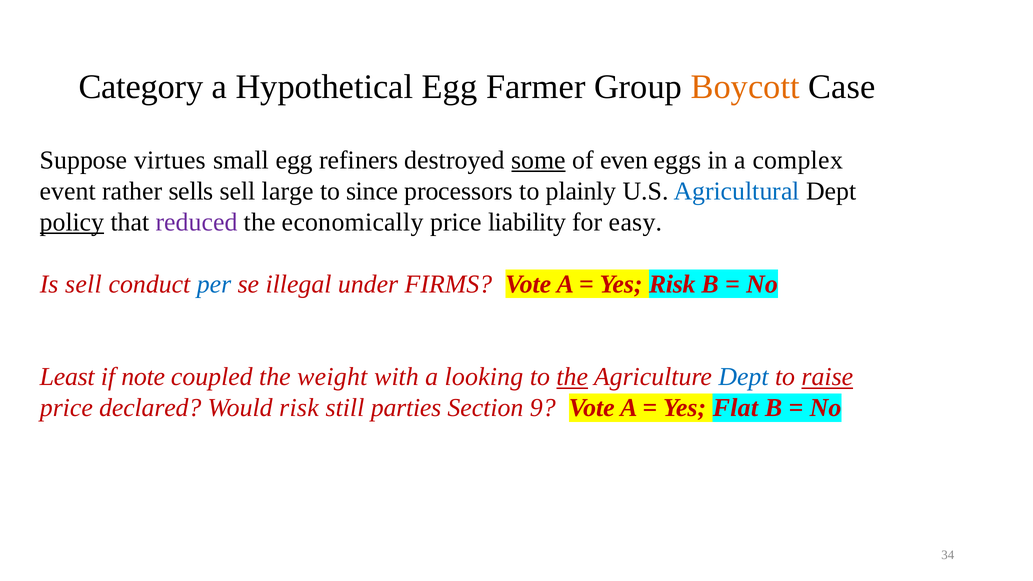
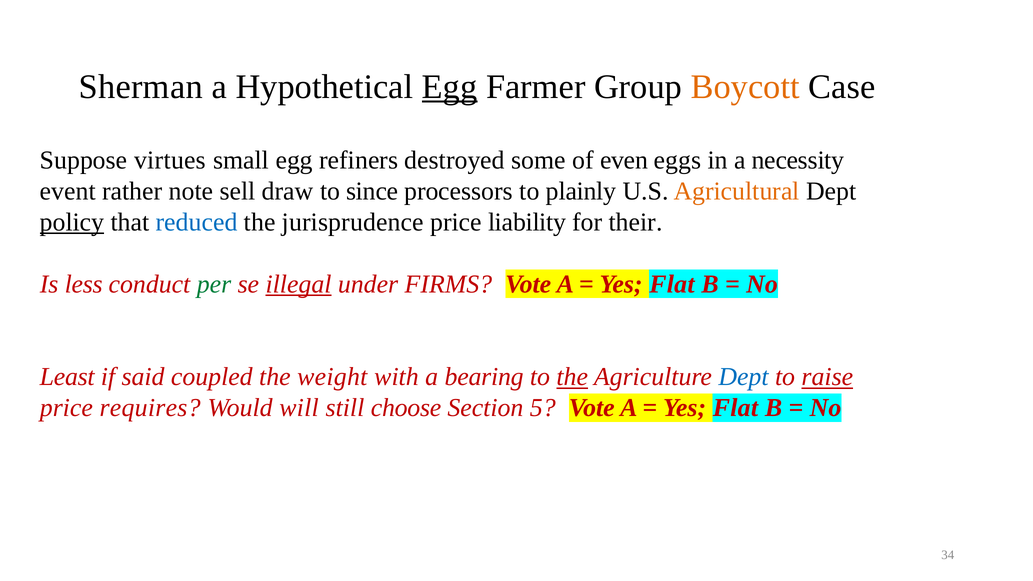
Category: Category -> Sherman
Egg at (450, 87) underline: none -> present
some underline: present -> none
complex: complex -> necessity
sells: sells -> note
large: large -> draw
Agricultural colour: blue -> orange
reduced colour: purple -> blue
economically: economically -> jurisprudence
easy: easy -> their
Is sell: sell -> less
per colour: blue -> green
illegal underline: none -> present
Risk at (672, 284): Risk -> Flat
note: note -> said
looking: looking -> bearing
declared: declared -> requires
Would risk: risk -> will
parties: parties -> choose
9: 9 -> 5
